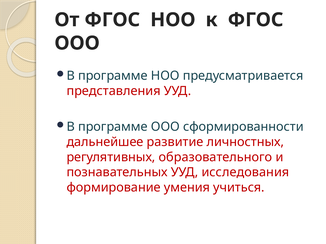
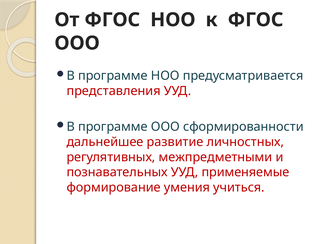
образовательного: образовательного -> межпредметными
исследования: исследования -> применяемые
